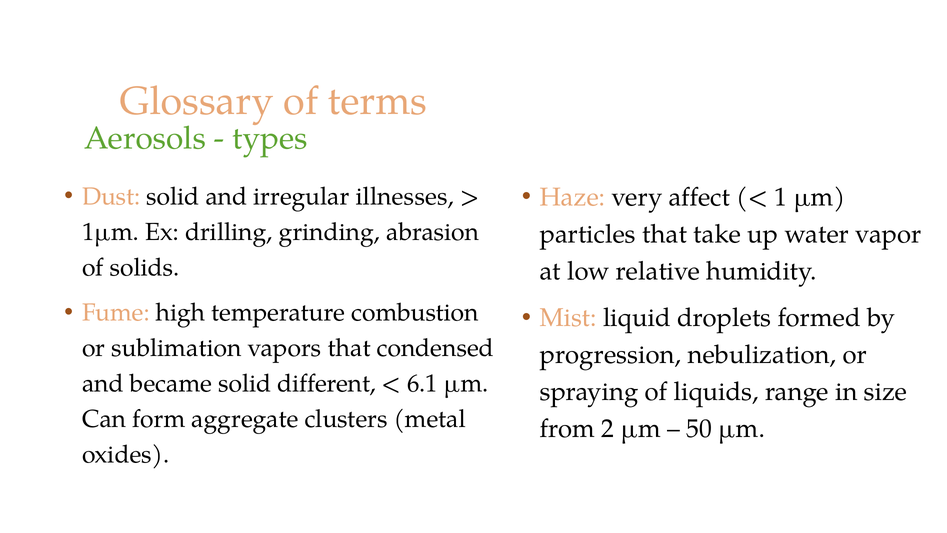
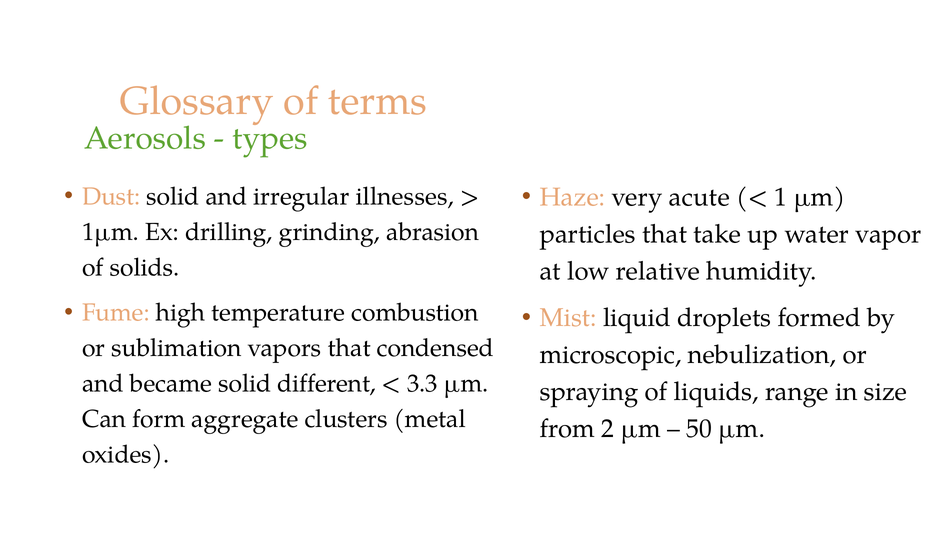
affect: affect -> acute
progression: progression -> microscopic
6.1: 6.1 -> 3.3
